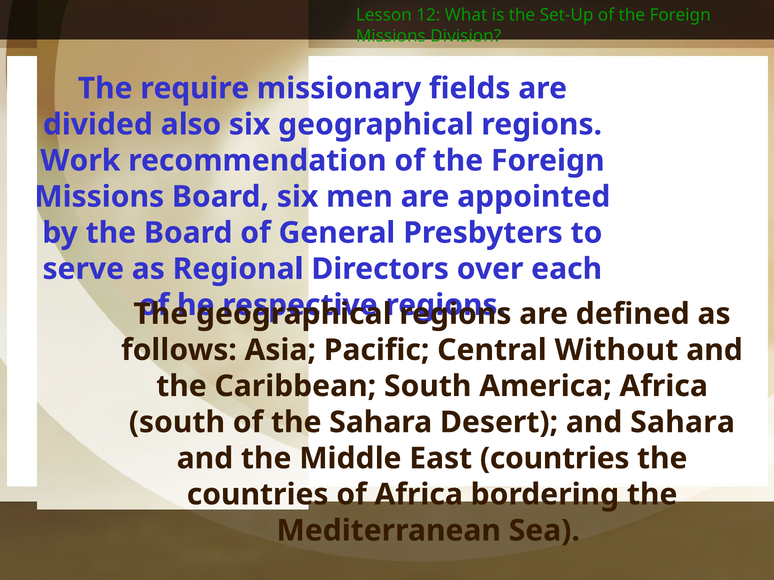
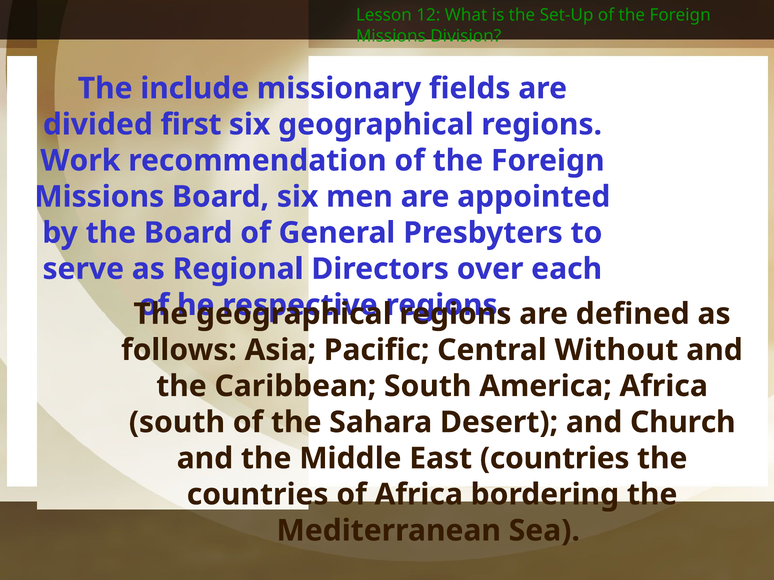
require: require -> include
also: also -> first
and Sahara: Sahara -> Church
